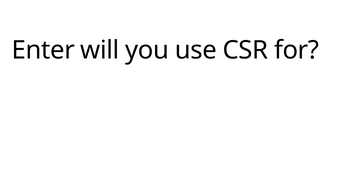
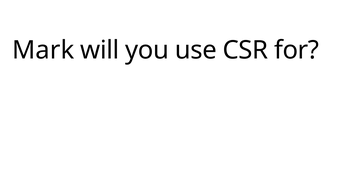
Enter: Enter -> Mark
